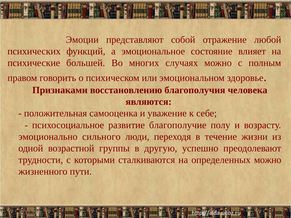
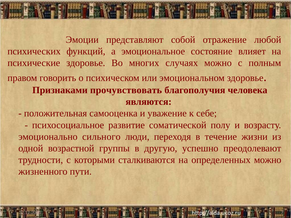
психические большей: большей -> здоровье
восстановлению: восстановлению -> прочувствовать
благополучие: благополучие -> соматической
